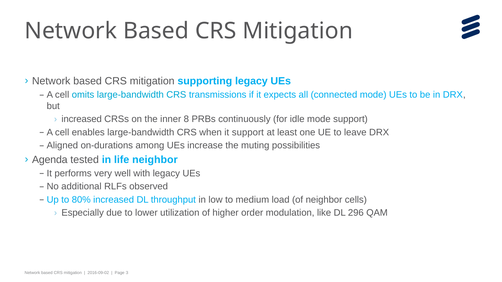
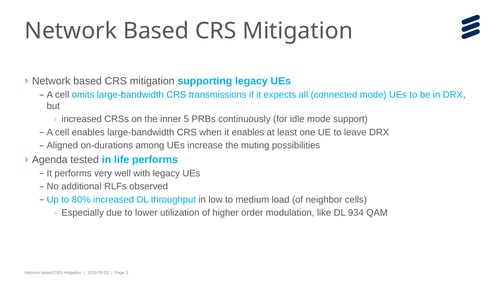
8: 8 -> 5
it support: support -> enables
life neighbor: neighbor -> performs
296: 296 -> 934
